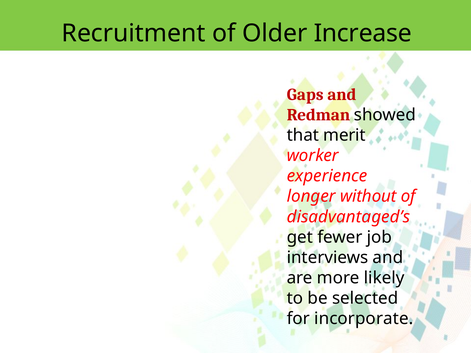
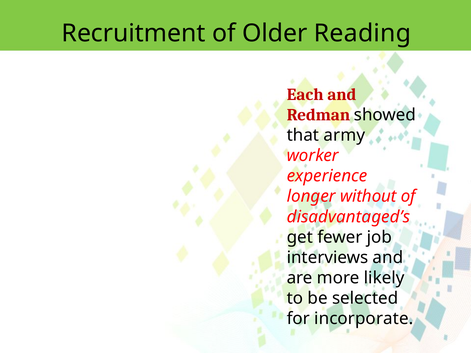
Increase: Increase -> Reading
Gaps: Gaps -> Each
merit: merit -> army
